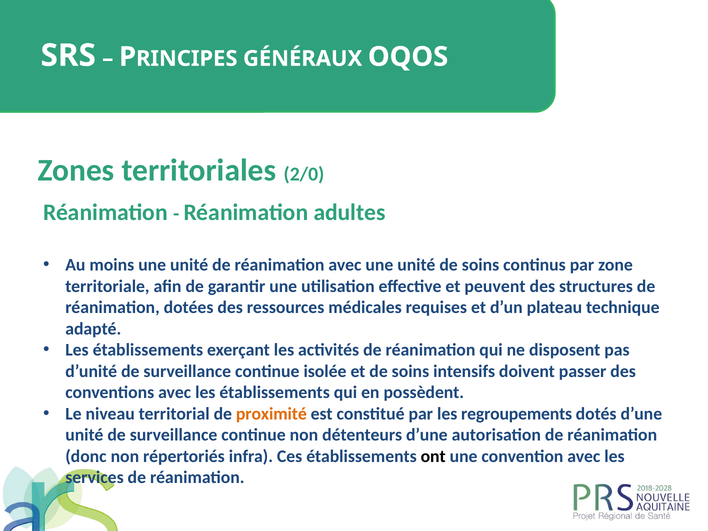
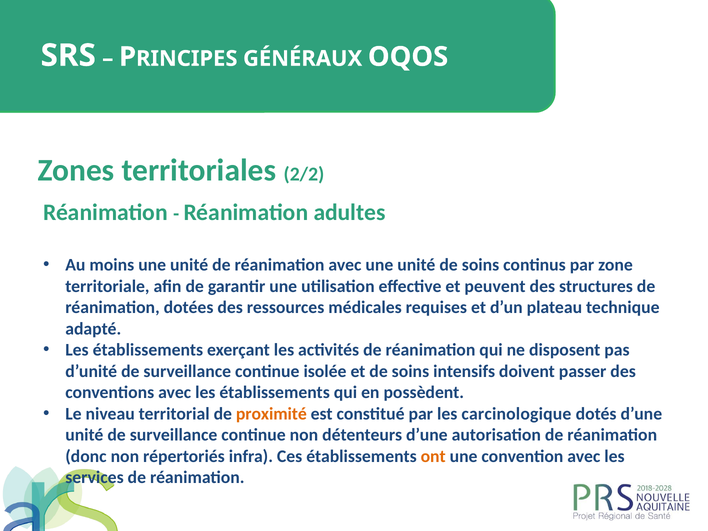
2/0: 2/0 -> 2/2
regroupements: regroupements -> carcinologique
ont colour: black -> orange
